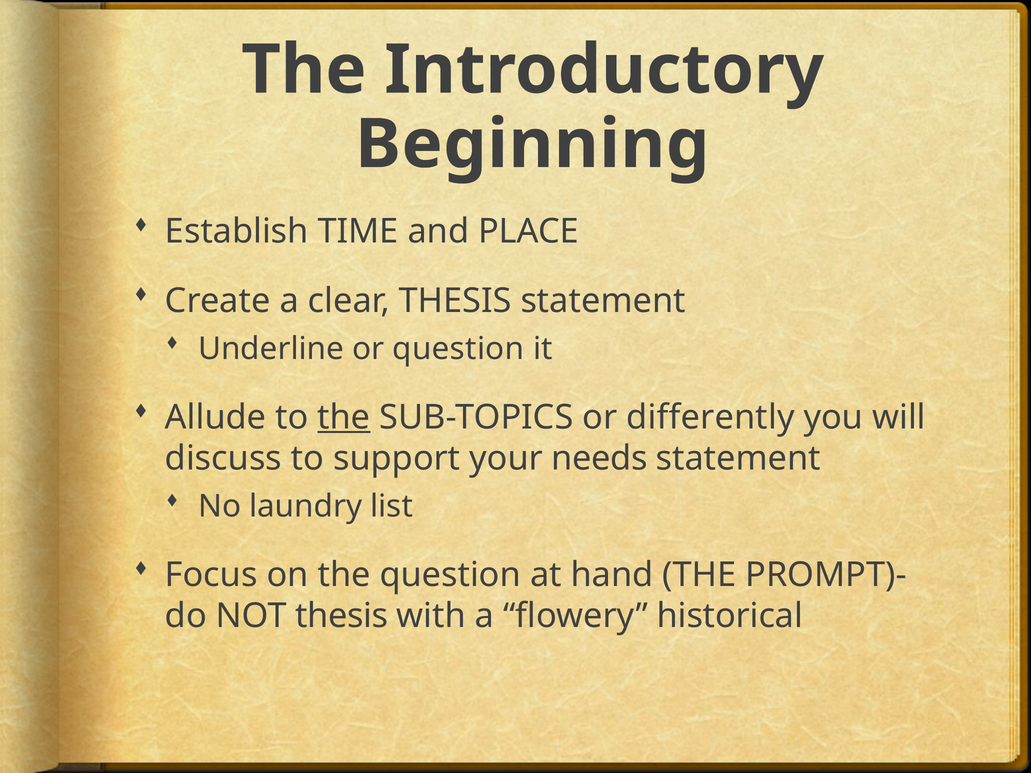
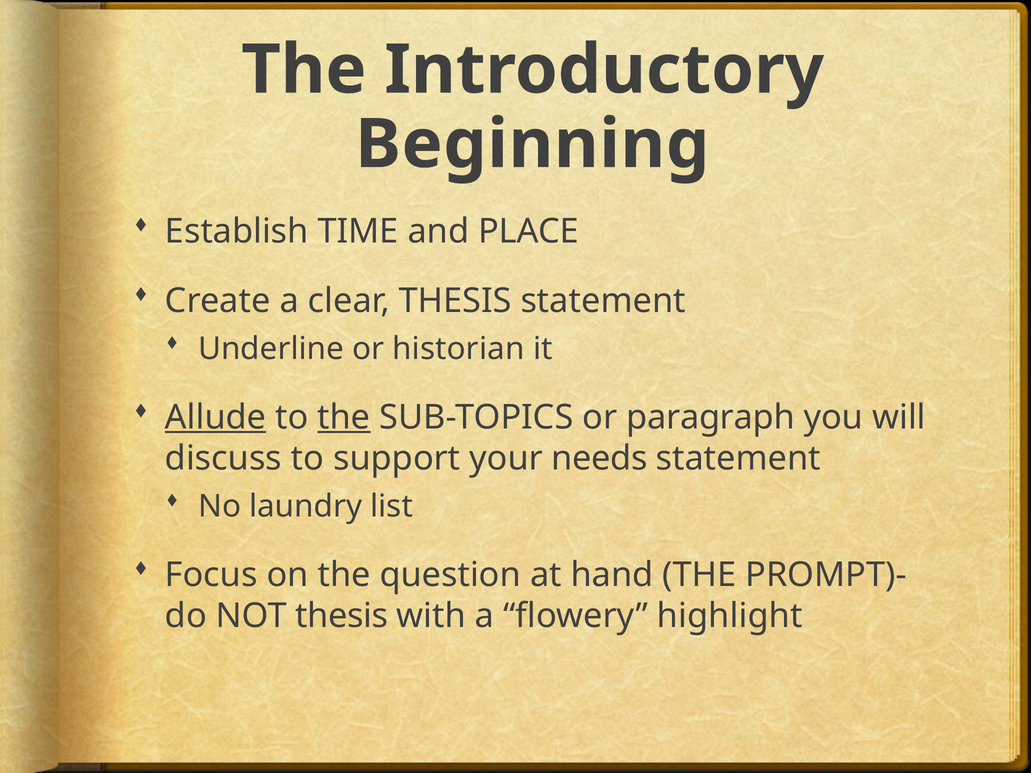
or question: question -> historian
Allude underline: none -> present
differently: differently -> paragraph
historical: historical -> highlight
